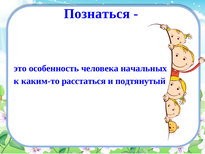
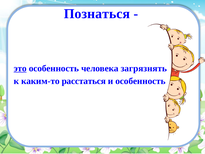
это underline: none -> present
начальных: начальных -> загрязнять
и подтянутый: подтянутый -> особенность
